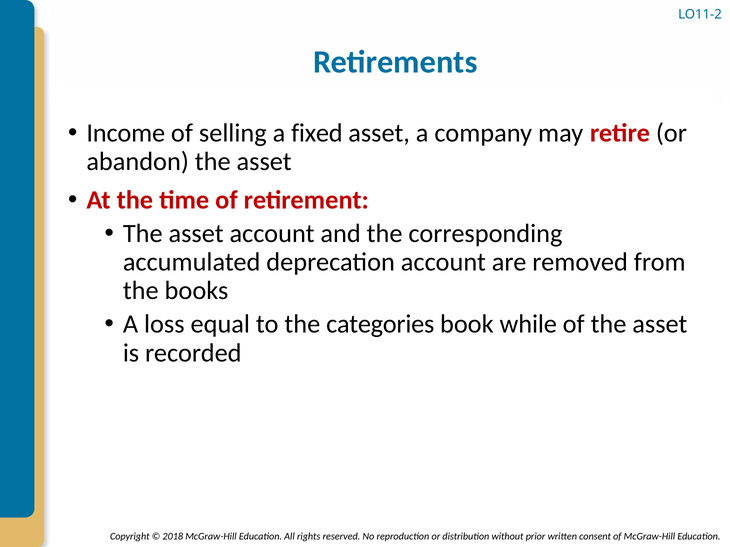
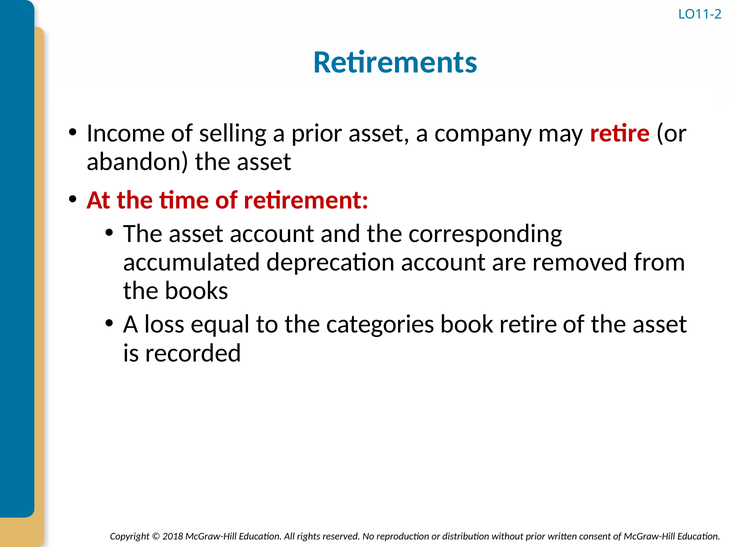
a fixed: fixed -> prior
book while: while -> retire
